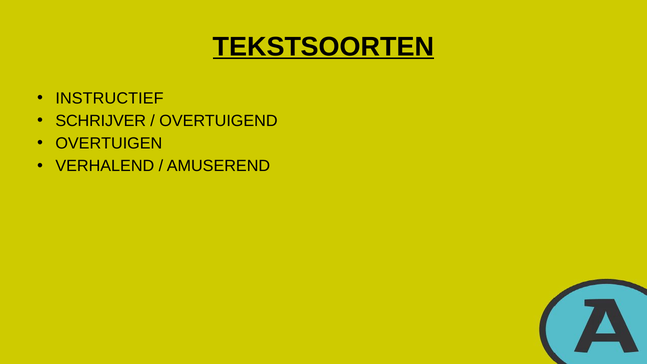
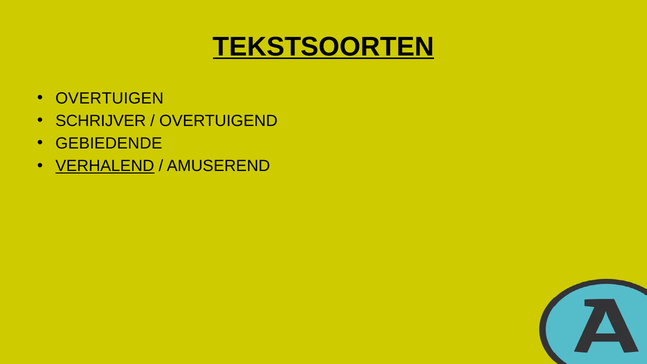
INSTRUCTIEF: INSTRUCTIEF -> OVERTUIGEN
OVERTUIGEN: OVERTUIGEN -> GEBIEDENDE
VERHALEND underline: none -> present
